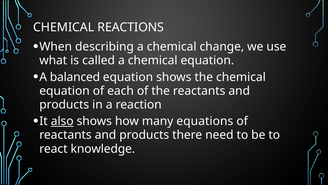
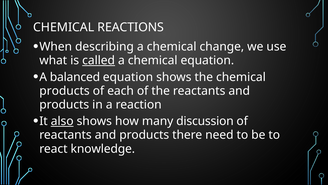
called underline: none -> present
equation at (65, 91): equation -> products
equations: equations -> discussion
